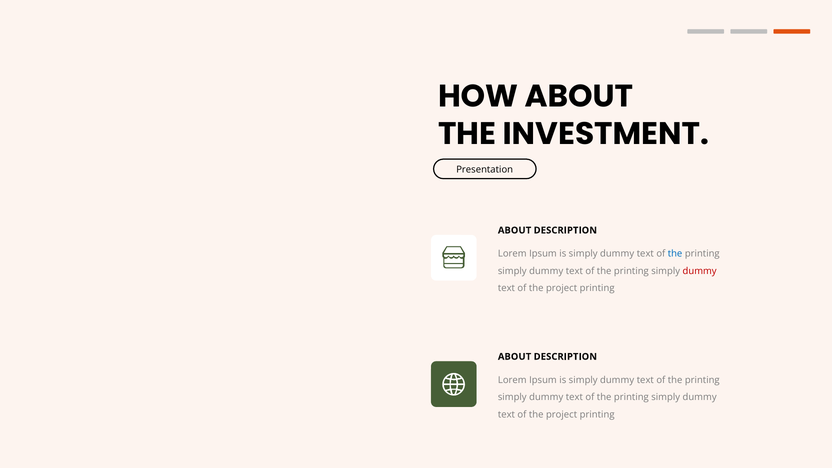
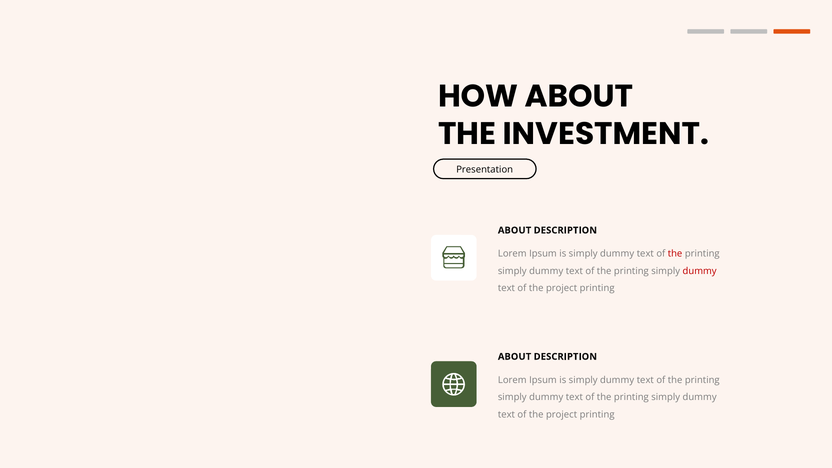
the at (675, 254) colour: blue -> red
